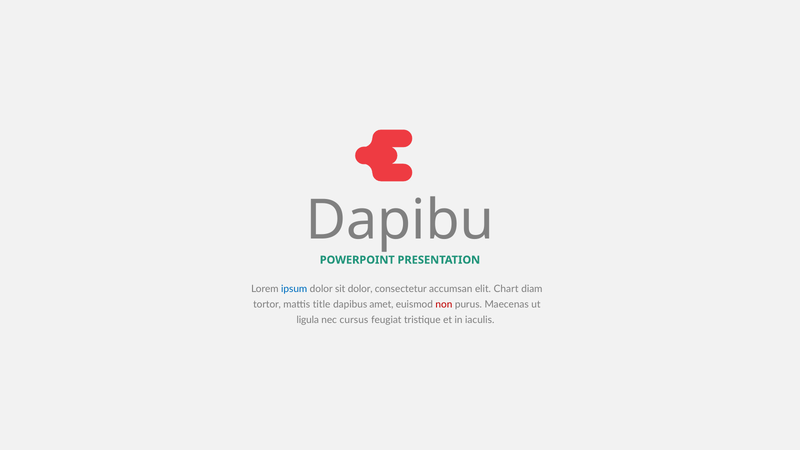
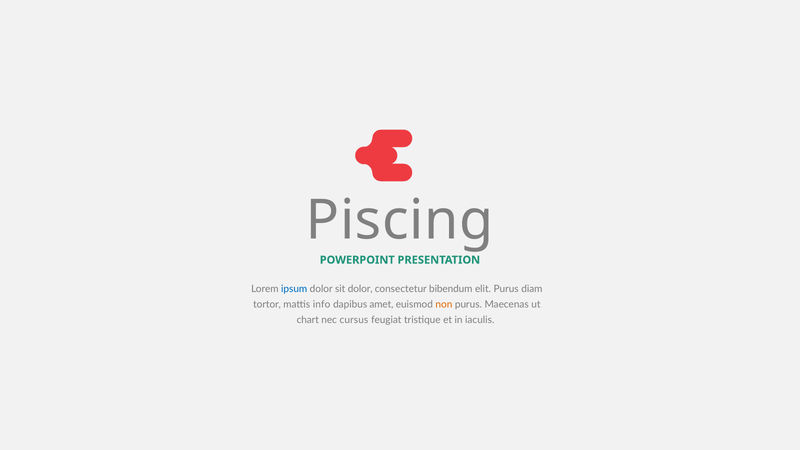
Dapibu: Dapibu -> Piscing
accumsan: accumsan -> bibendum
elit Chart: Chart -> Purus
title: title -> info
non colour: red -> orange
ligula: ligula -> chart
